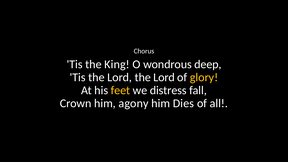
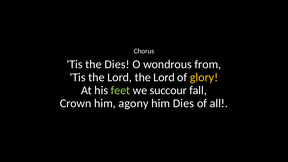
the King: King -> Dies
deep: deep -> from
feet colour: yellow -> light green
distress: distress -> succour
